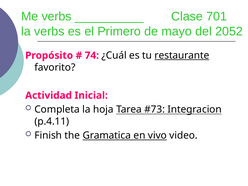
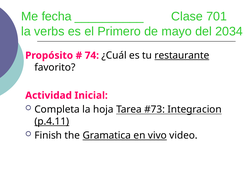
Me verbs: verbs -> fecha
2052: 2052 -> 2034
p.4.11 underline: none -> present
